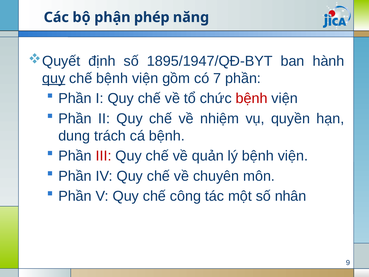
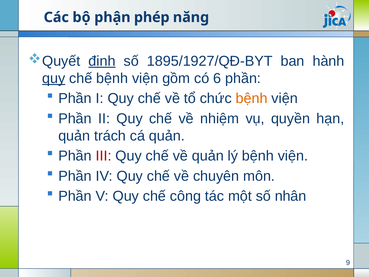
định underline: none -> present
1895/1947/QĐ-BYT: 1895/1947/QĐ-BYT -> 1895/1927/QĐ-BYT
7: 7 -> 6
bệnh at (252, 98) colour: red -> orange
dung at (74, 136): dung -> quản
cá bệnh: bệnh -> quản
